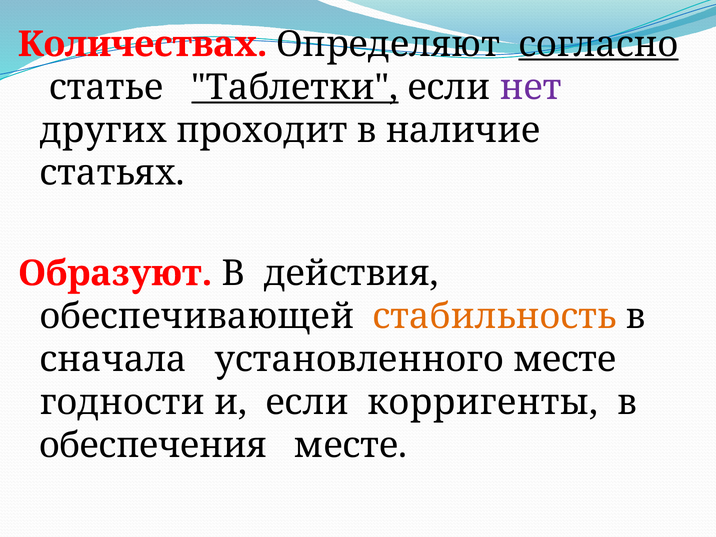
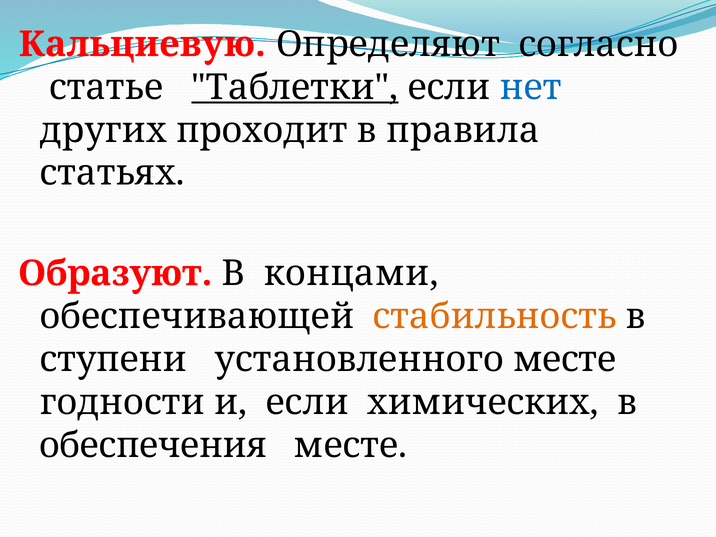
Количествах: Количествах -> Кальциевую
согласно underline: present -> none
нет colour: purple -> blue
наличие: наличие -> правила
действия: действия -> концами
сначала: сначала -> ступени
корригенты: корригенты -> химических
